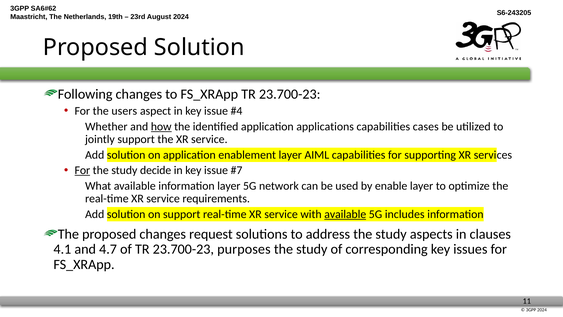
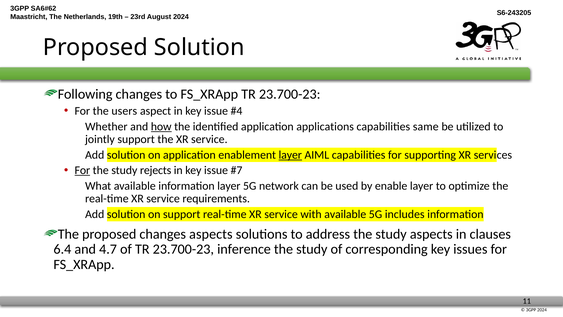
cases: cases -> same
layer at (290, 155) underline: none -> present
decide: decide -> rejects
available at (345, 214) underline: present -> none
changes request: request -> aspects
4.1: 4.1 -> 6.4
purposes: purposes -> inference
